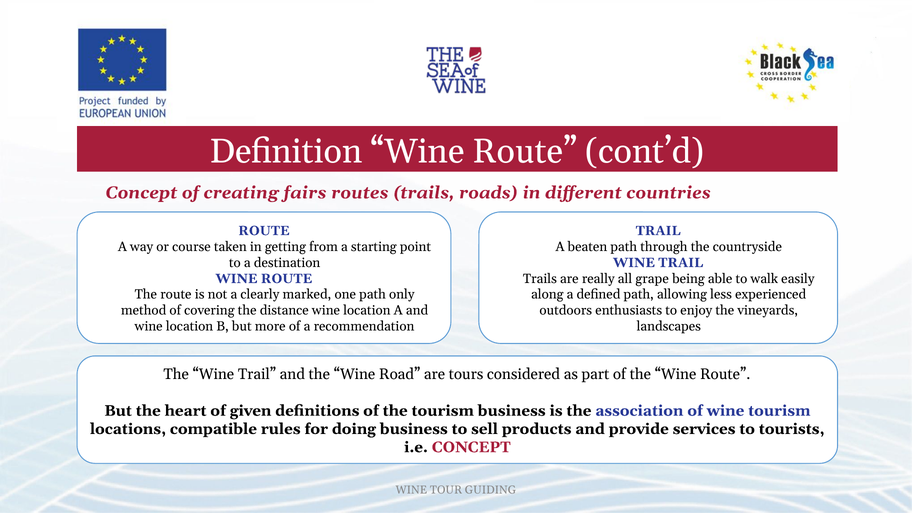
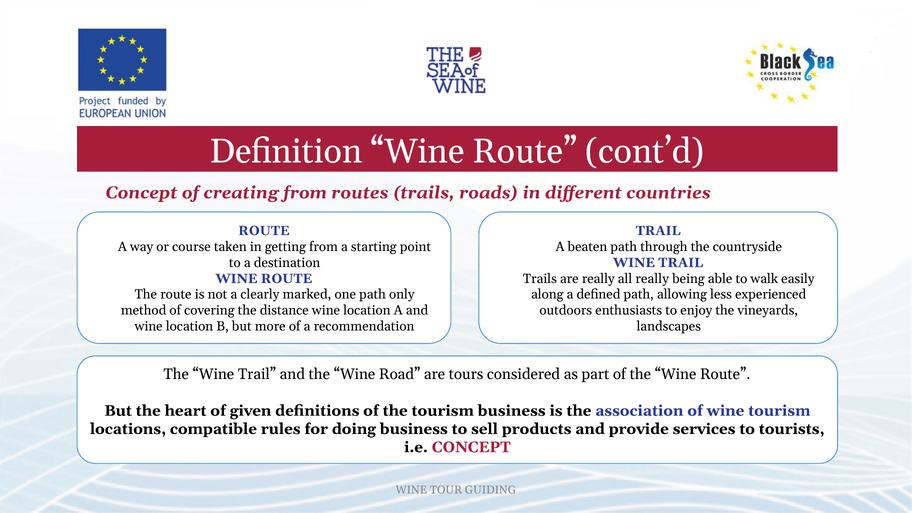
creating fairs: fairs -> from
all grape: grape -> really
